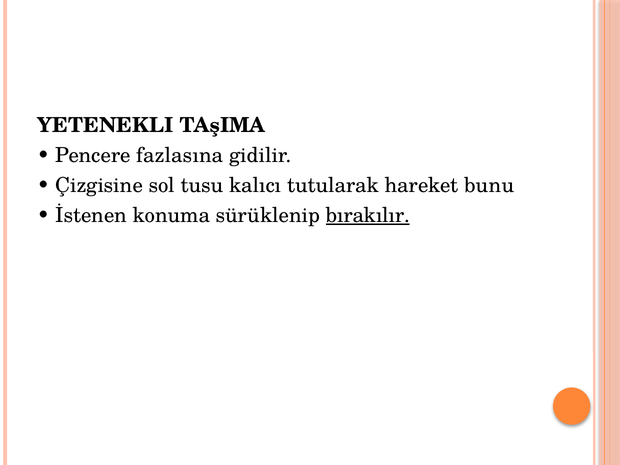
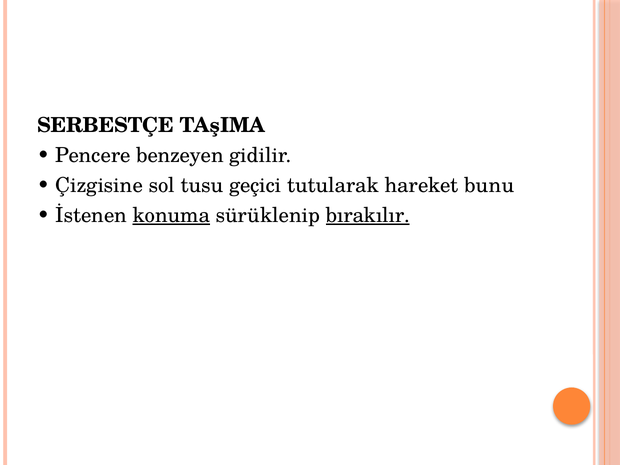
YETENEKLI: YETENEKLI -> SERBESTÇE
fazlasına: fazlasına -> benzeyen
kalıcı: kalıcı -> geçici
konuma underline: none -> present
